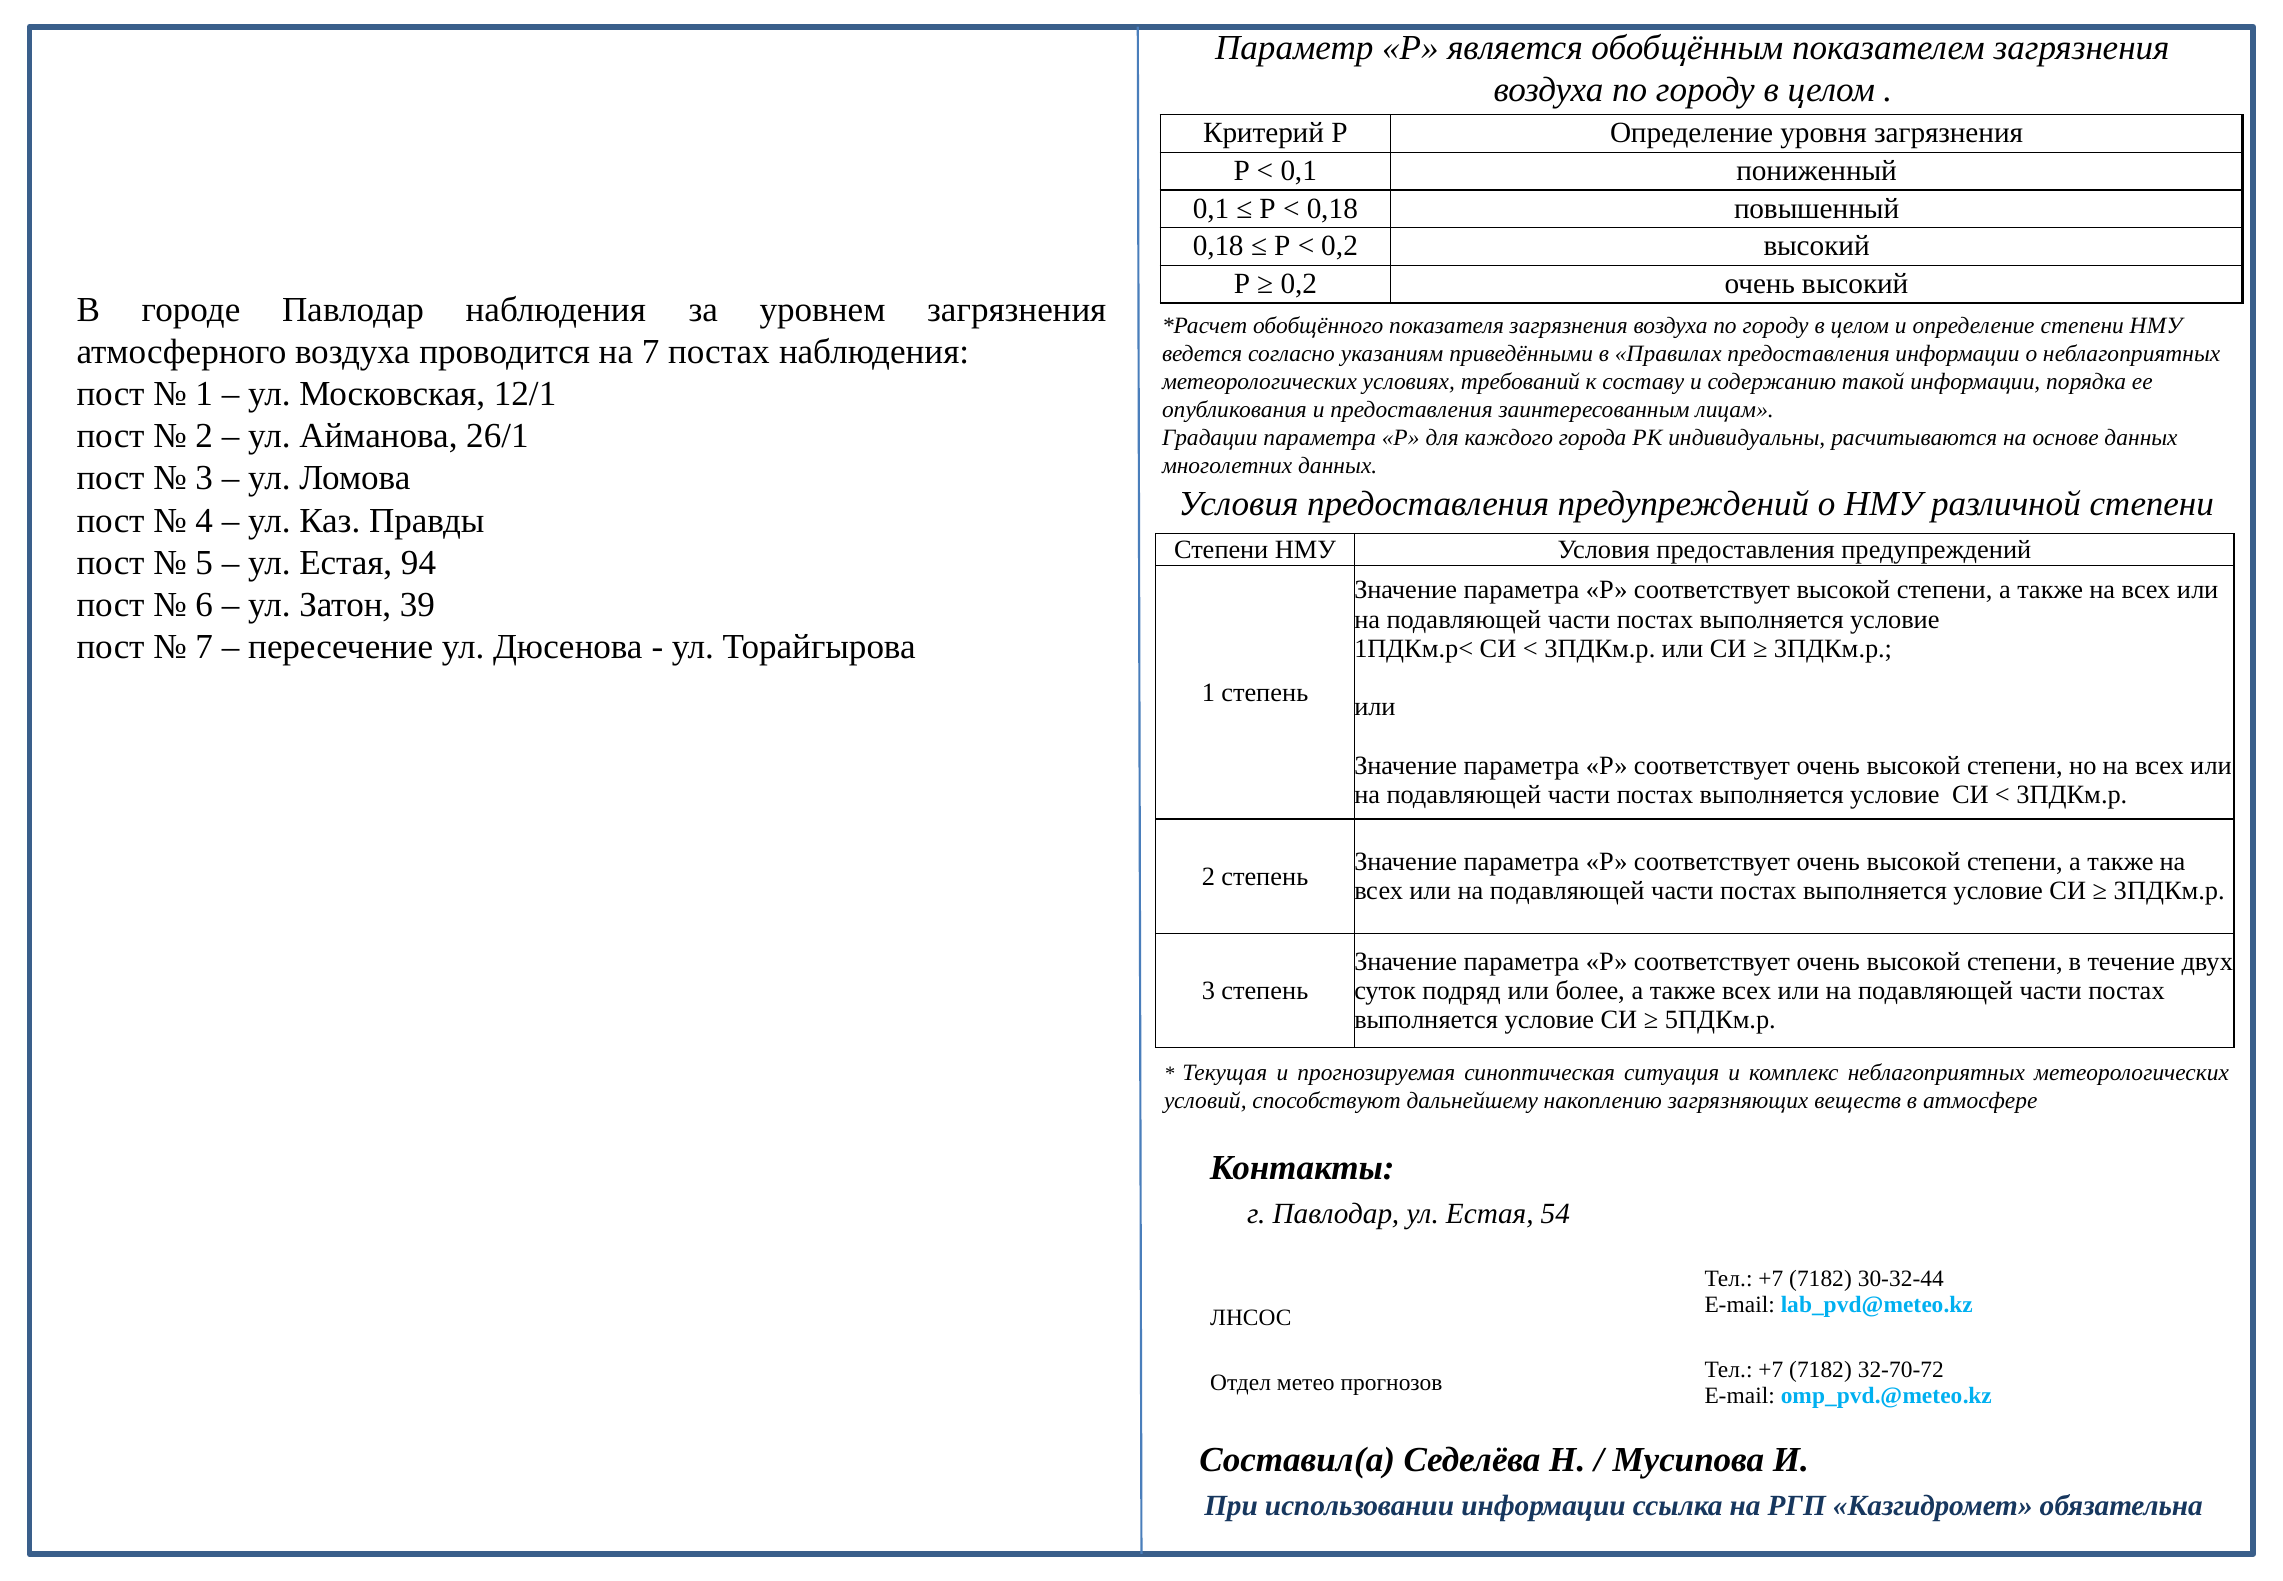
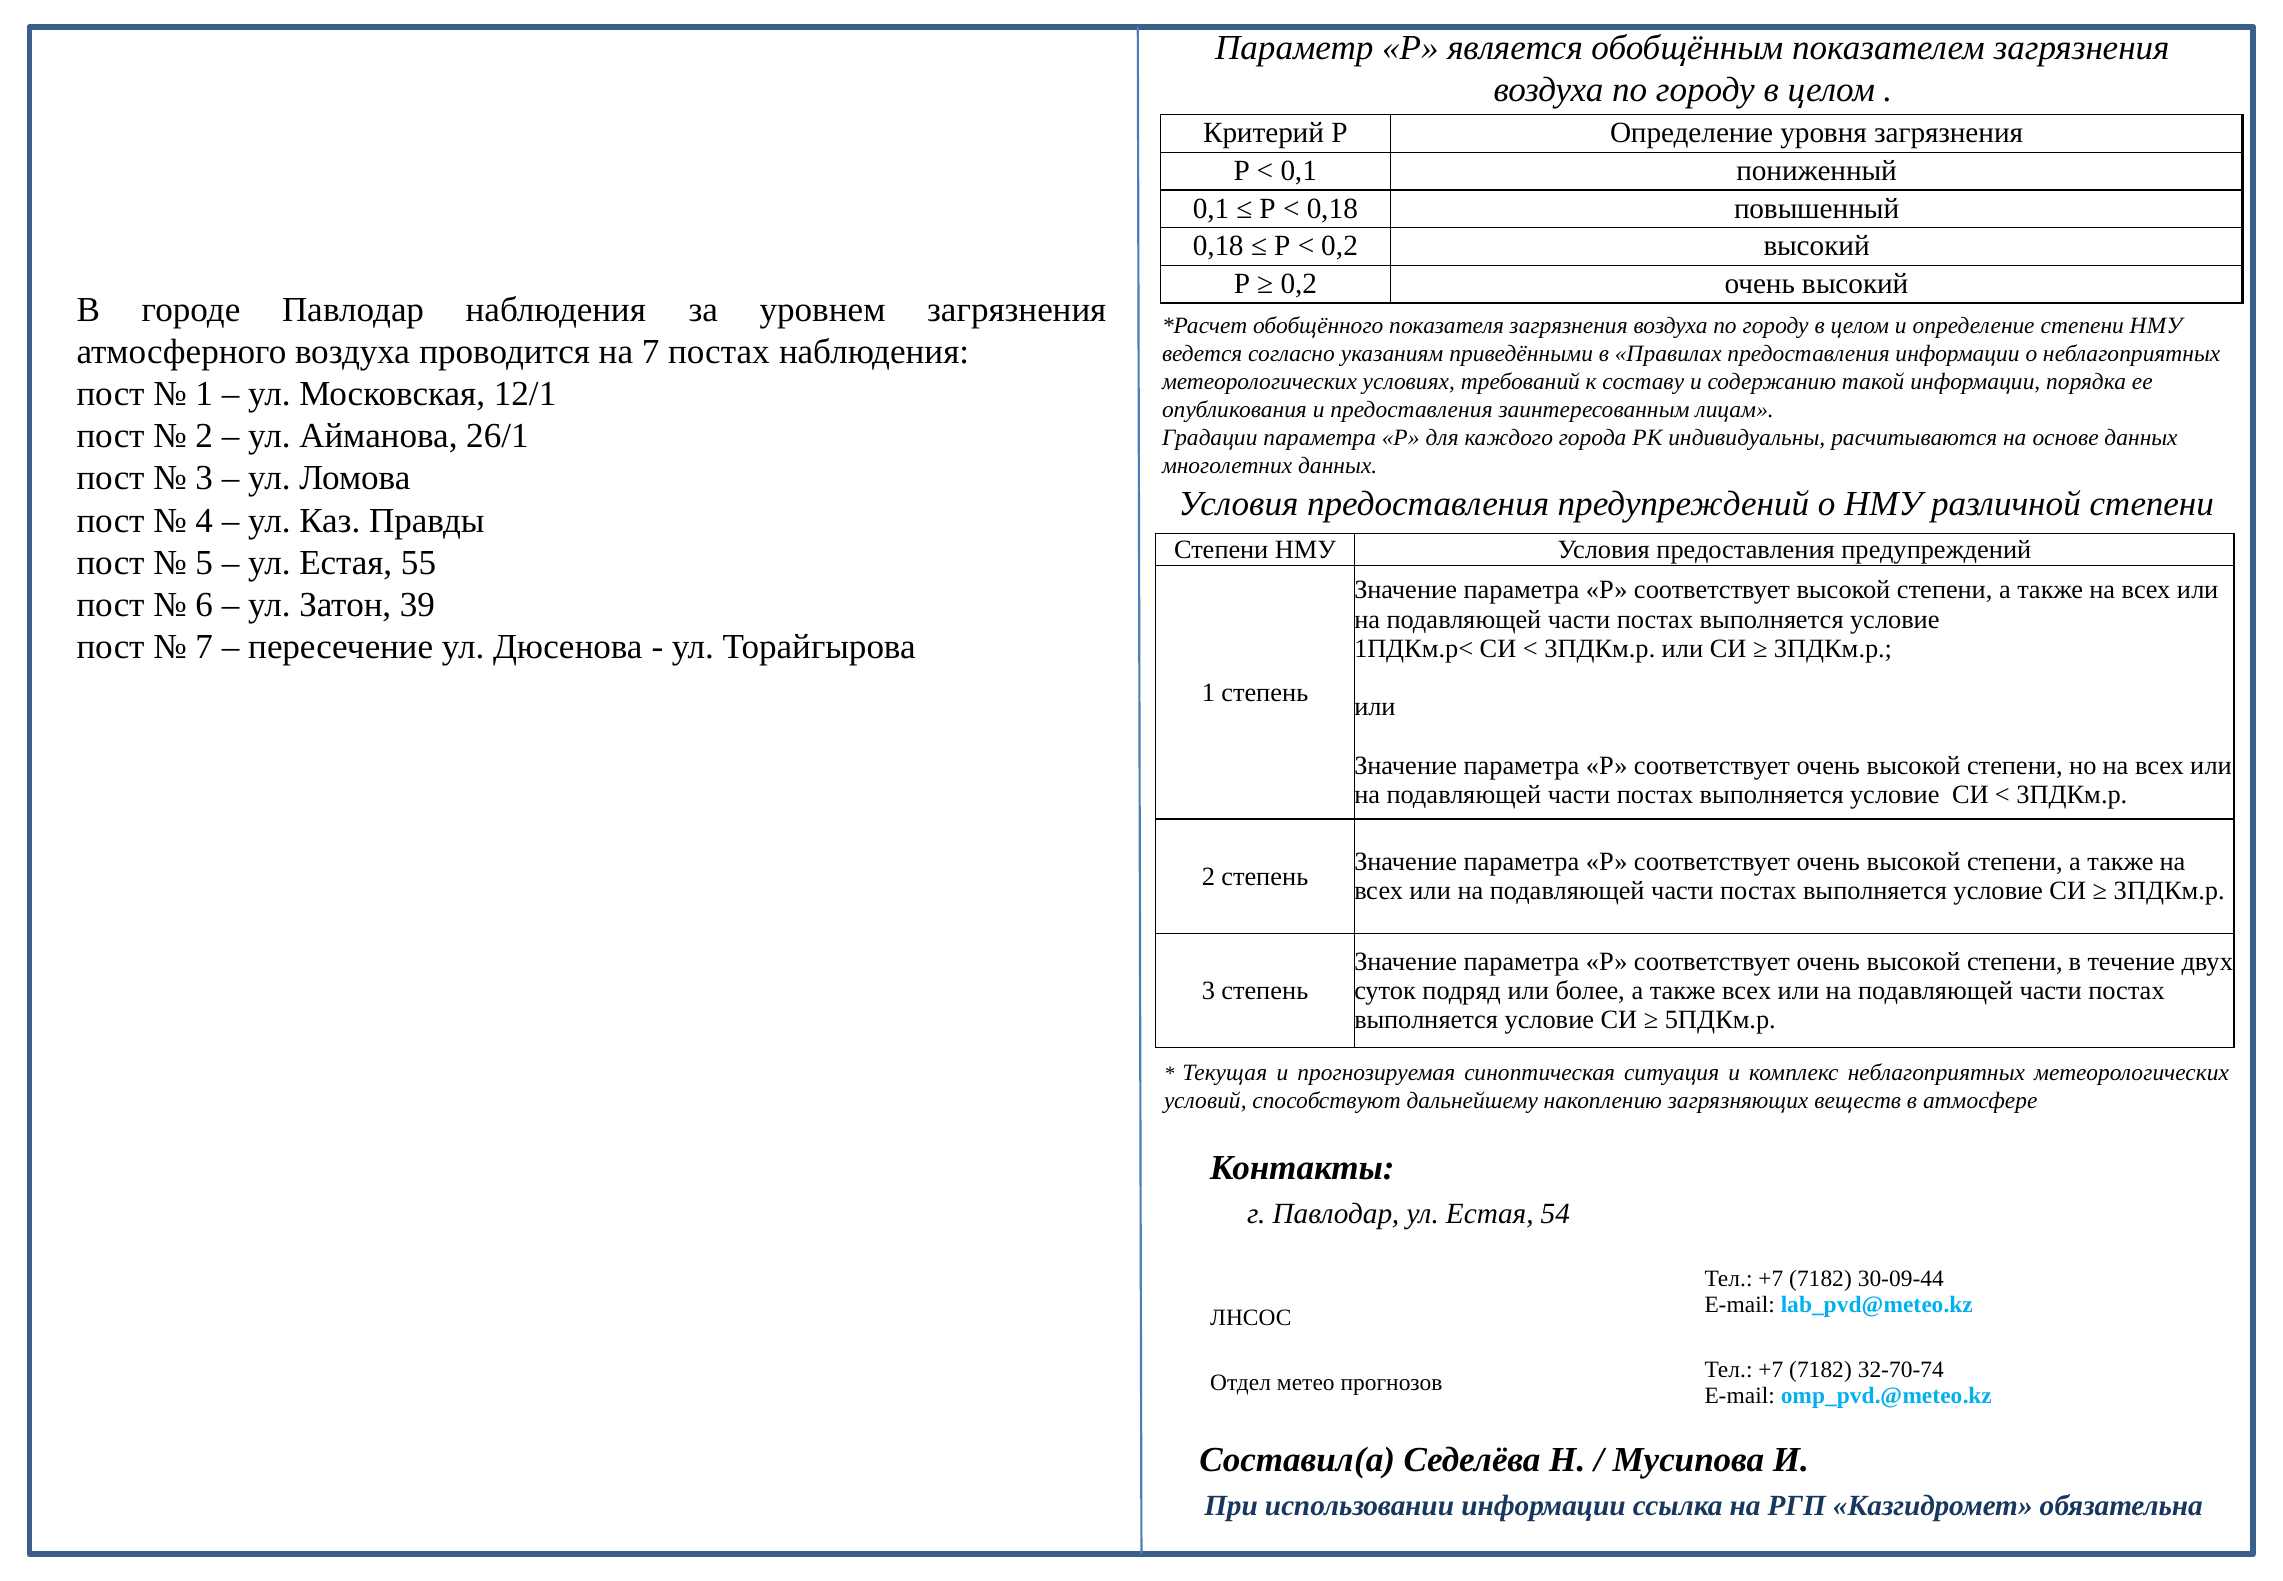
94: 94 -> 55
30-32-44: 30-32-44 -> 30-09-44
32-70-72: 32-70-72 -> 32-70-74
